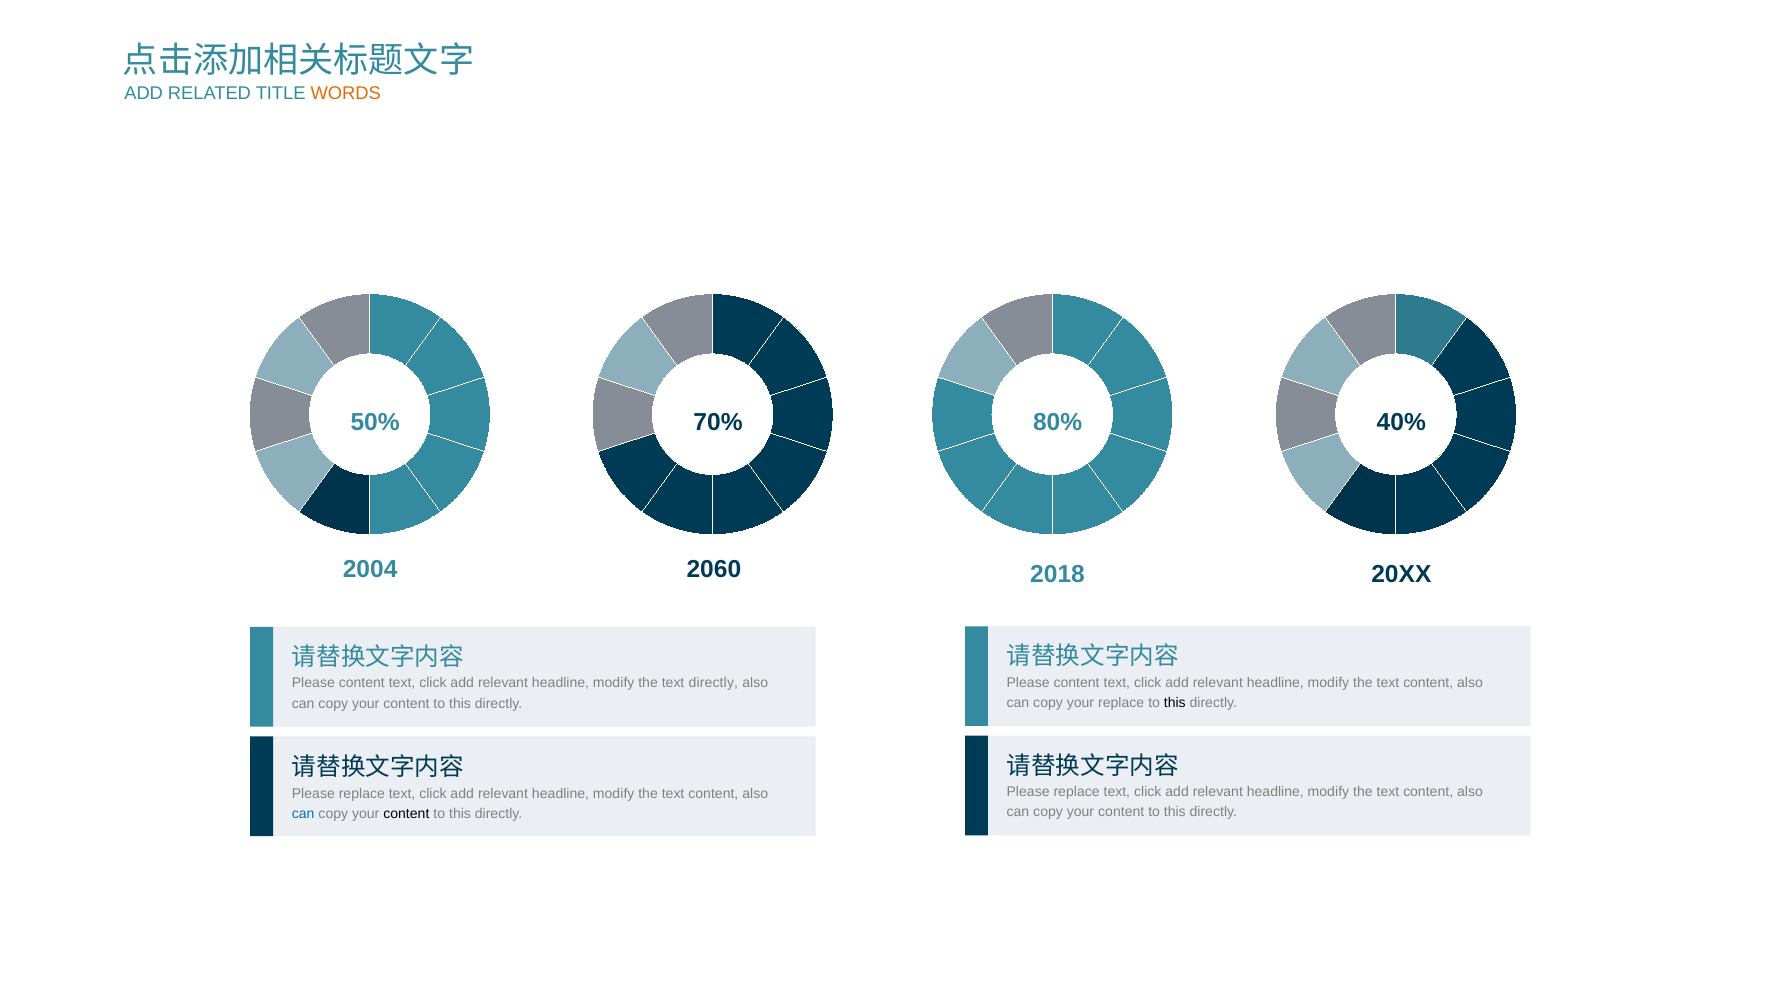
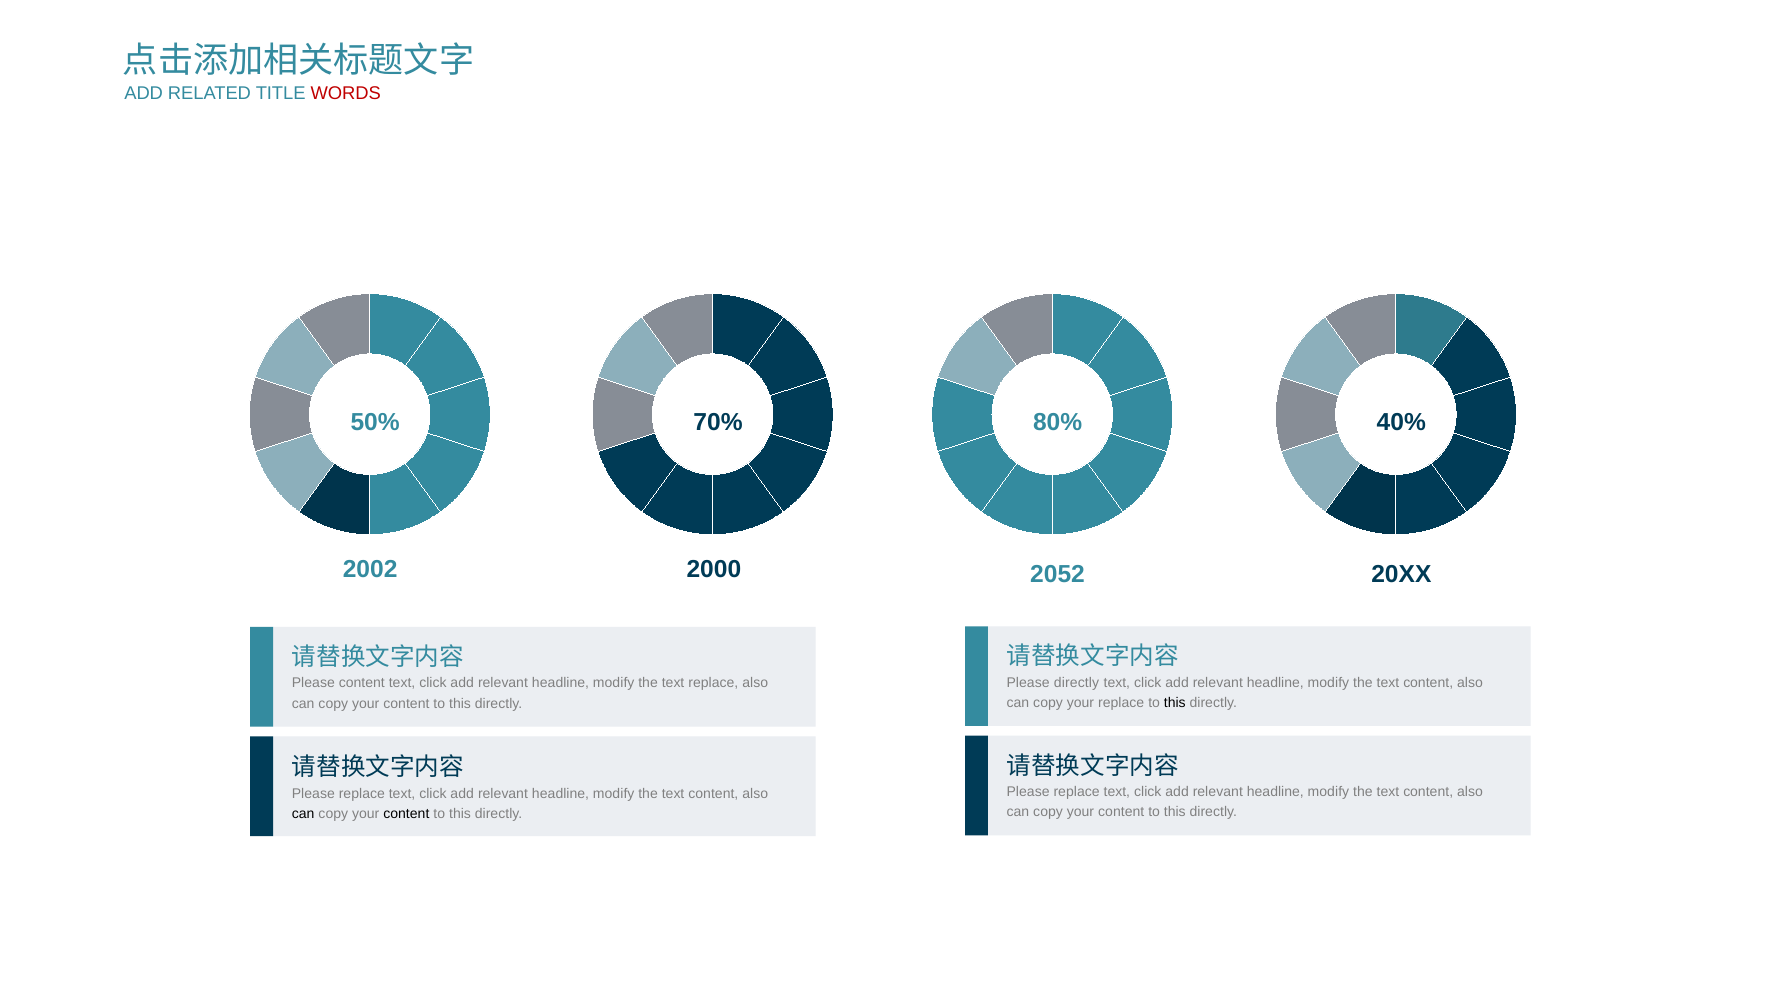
WORDS colour: orange -> red
2004: 2004 -> 2002
2060: 2060 -> 2000
2018: 2018 -> 2052
content at (1077, 682): content -> directly
text directly: directly -> replace
can at (303, 814) colour: blue -> black
